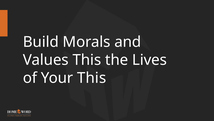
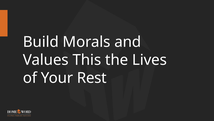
Your This: This -> Rest
